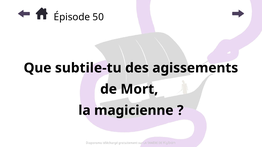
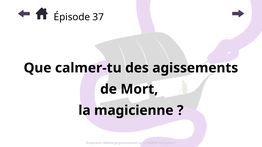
50: 50 -> 37
subtile-tu: subtile-tu -> calmer-tu
